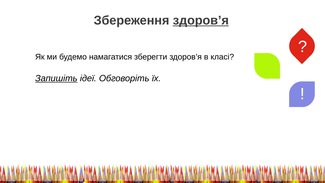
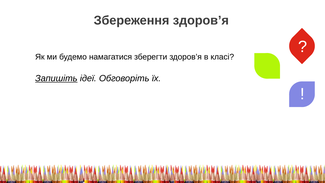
здоров’я at (201, 20) underline: present -> none
